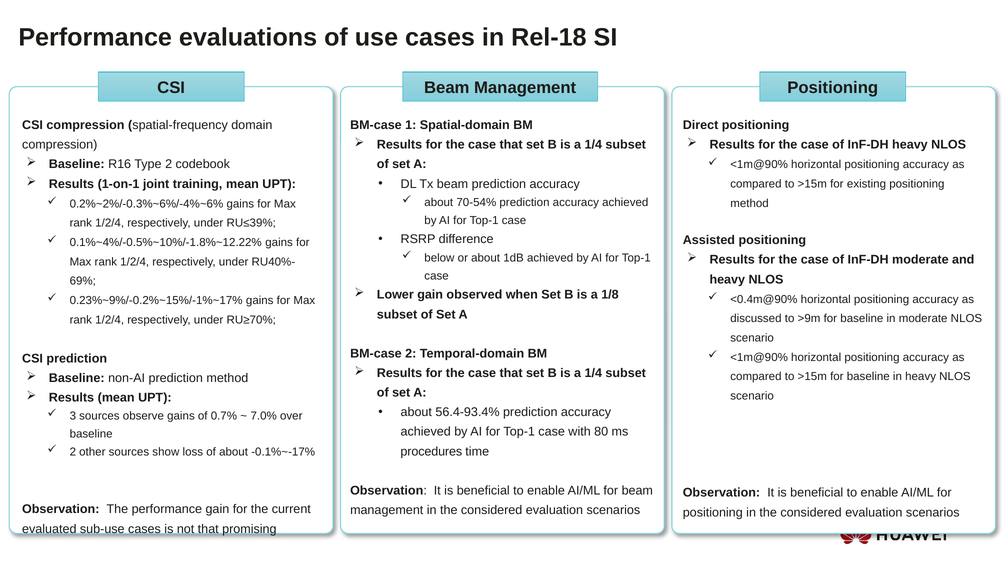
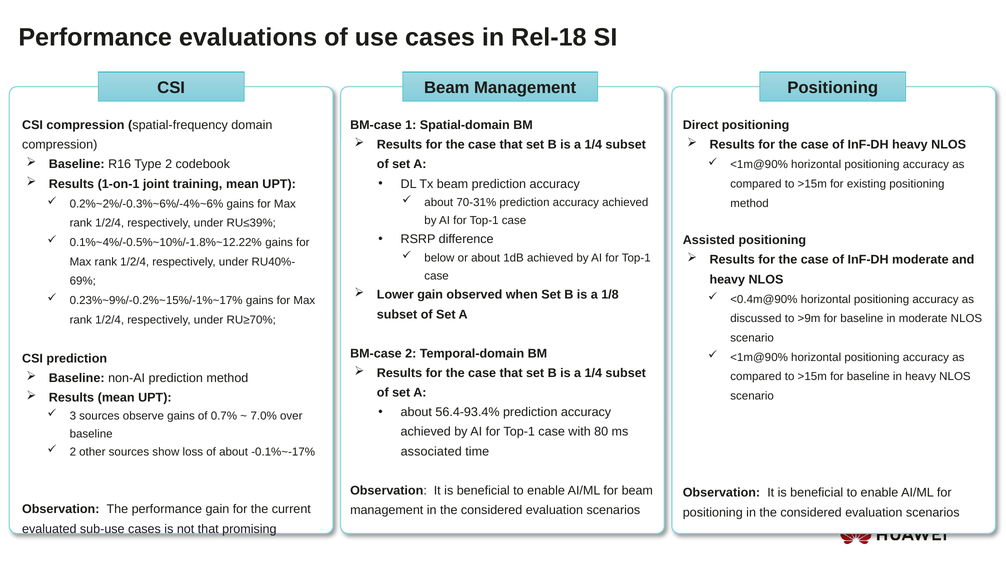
70-54%: 70-54% -> 70-31%
procedures: procedures -> associated
